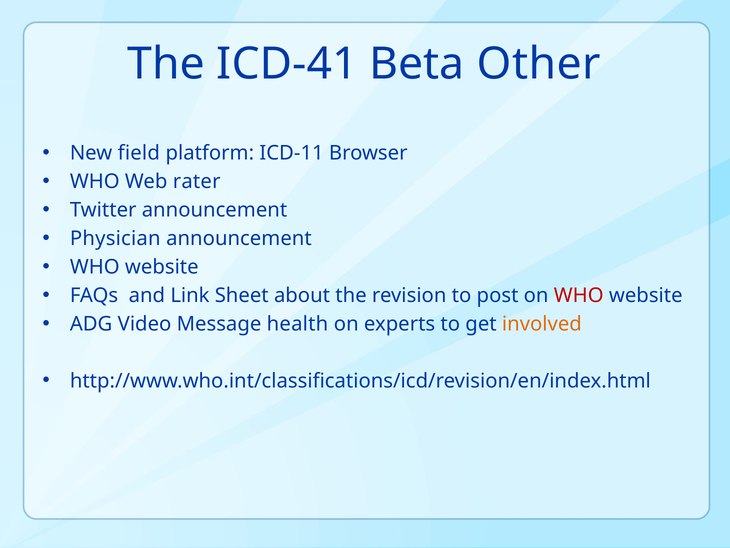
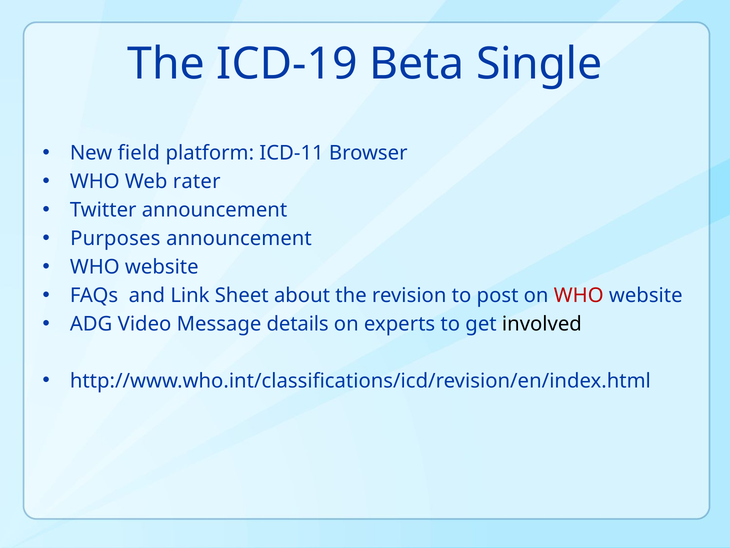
ICD-41: ICD-41 -> ICD-19
Other: Other -> Single
Physician: Physician -> Purposes
health: health -> details
involved colour: orange -> black
